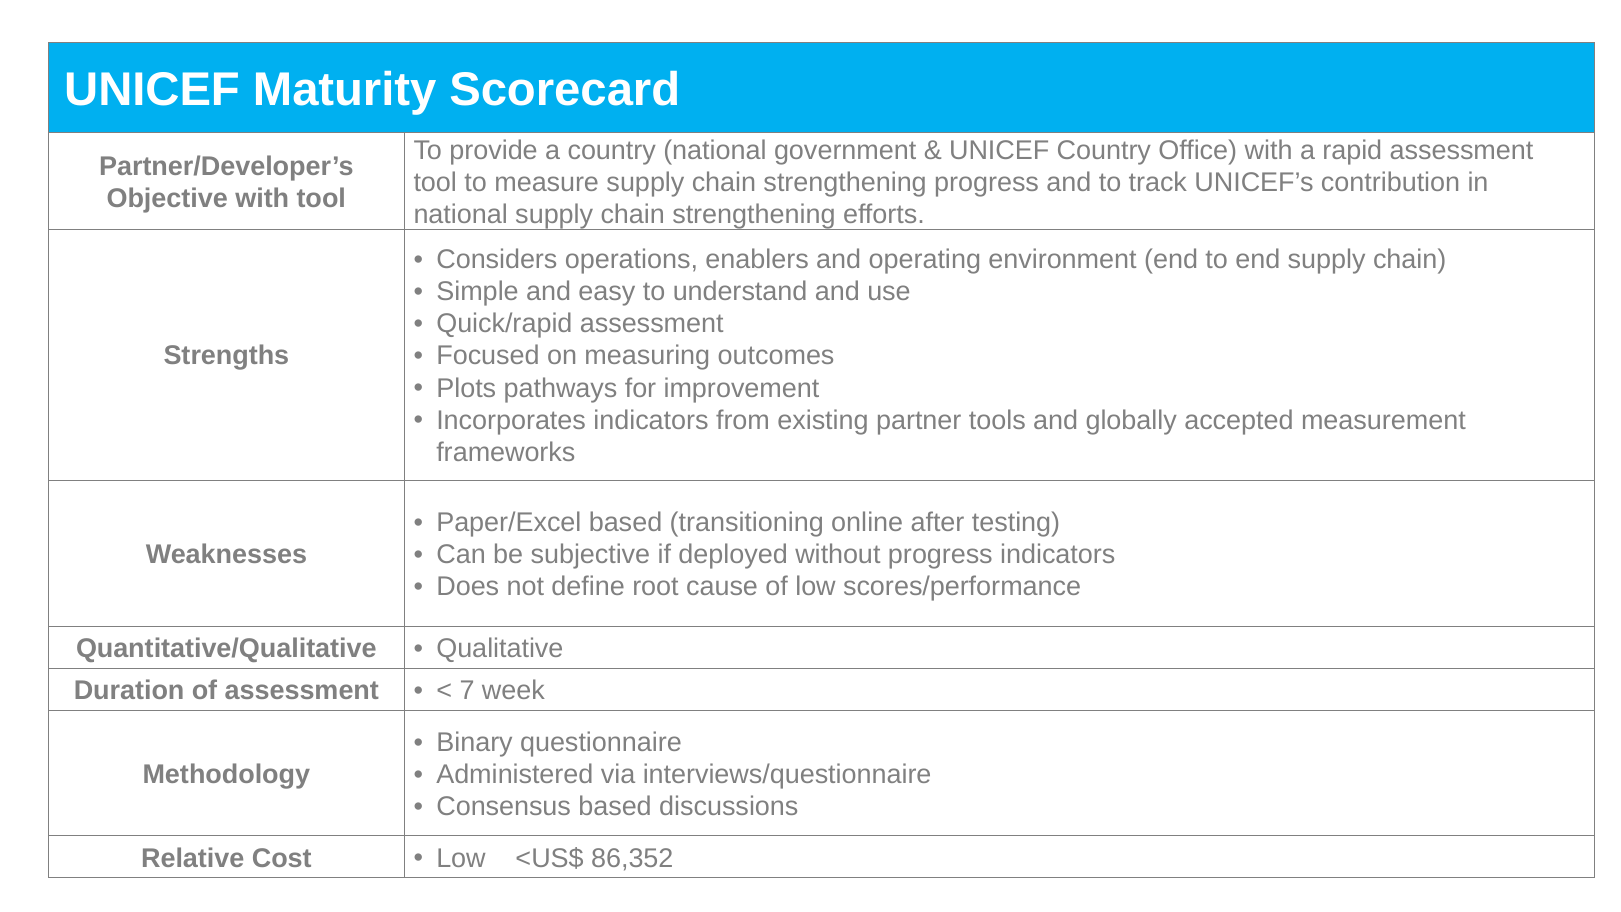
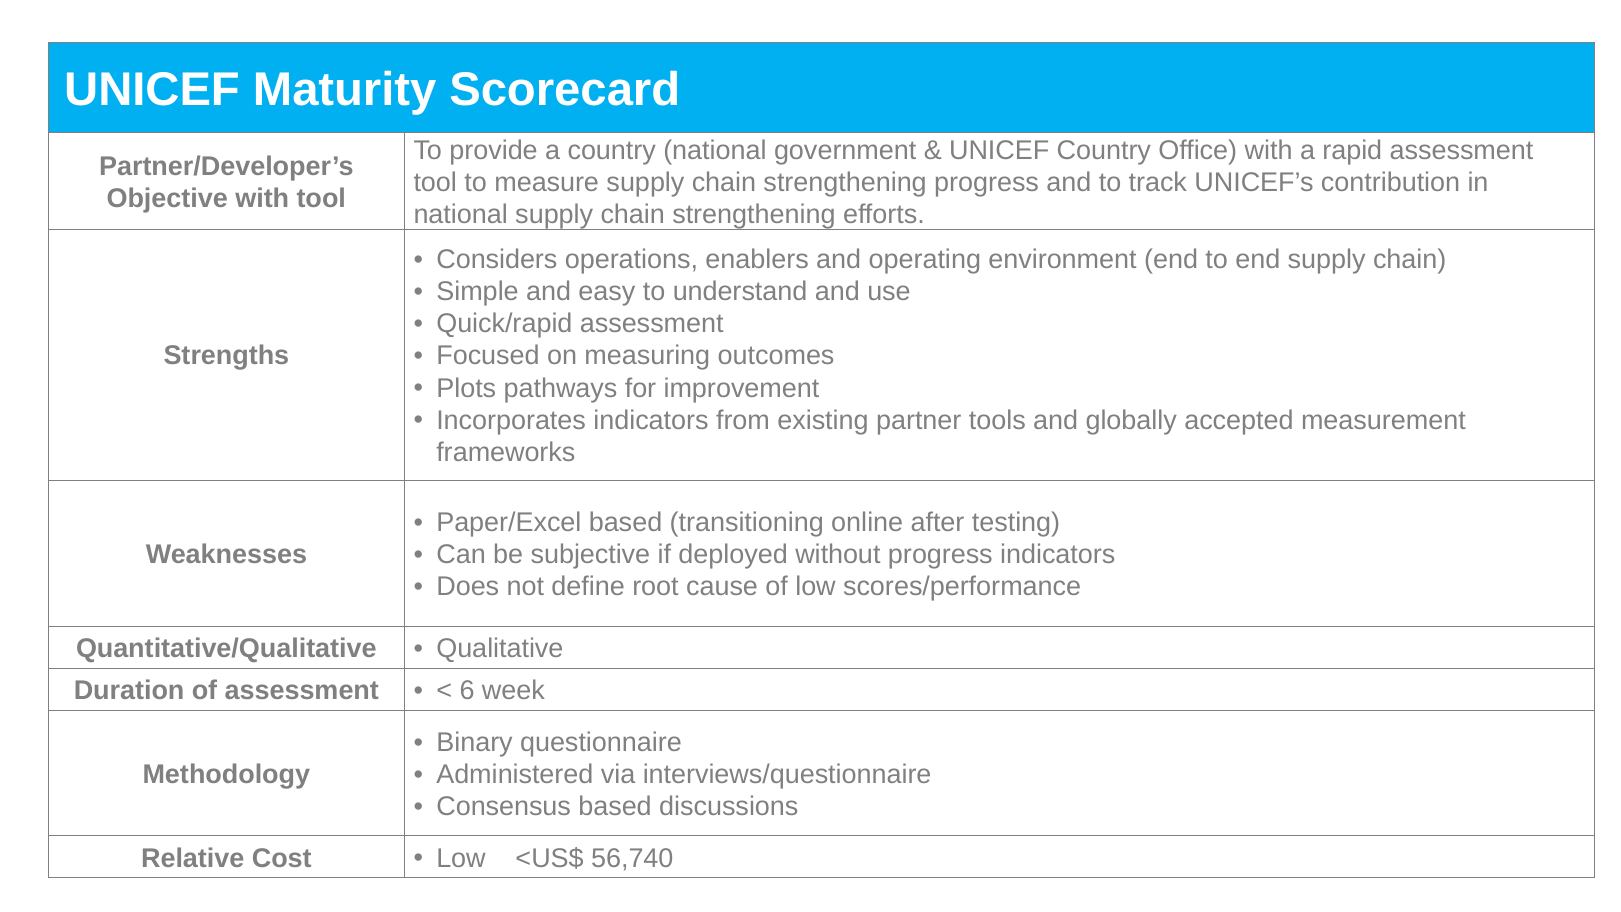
7: 7 -> 6
86,352: 86,352 -> 56,740
